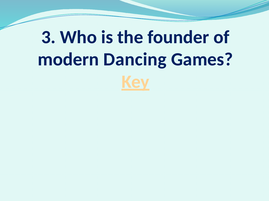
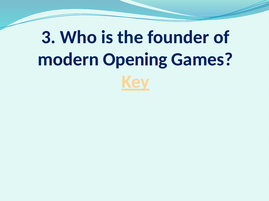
Dancing: Dancing -> Opening
